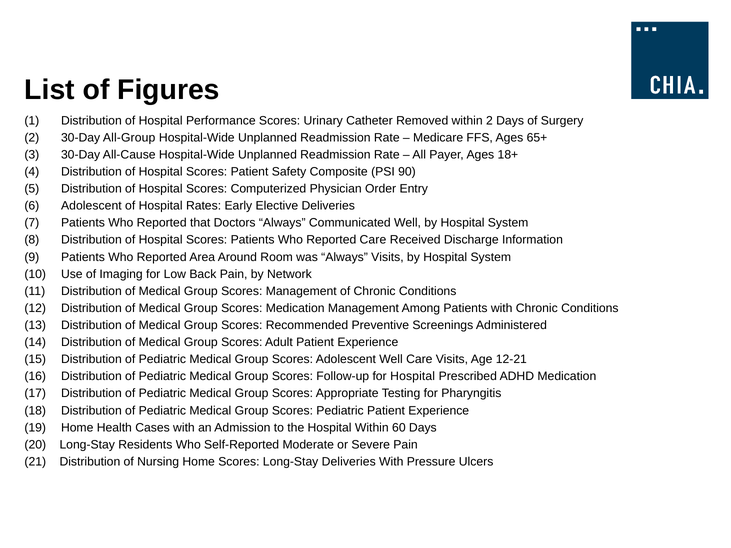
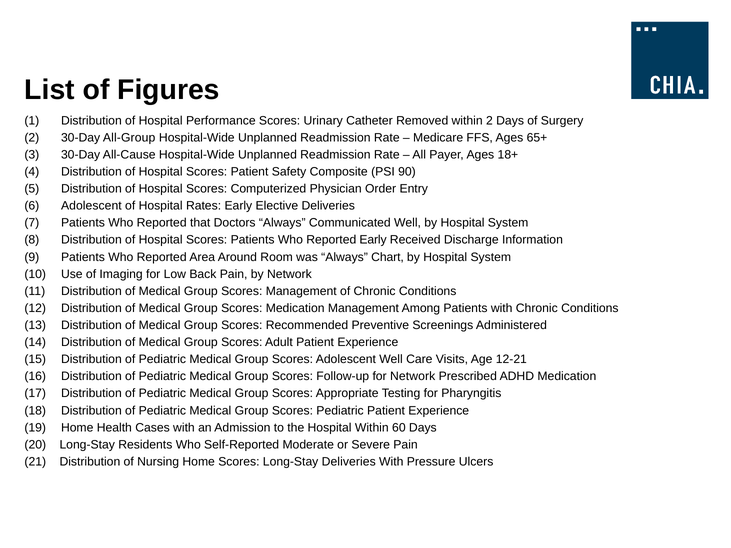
Reported Care: Care -> Early
Always Visits: Visits -> Chart
for Hospital: Hospital -> Network
